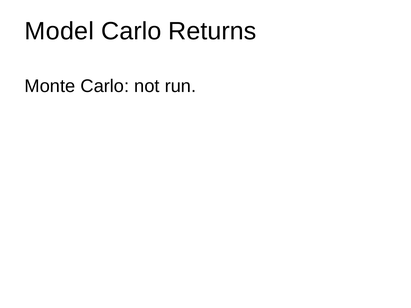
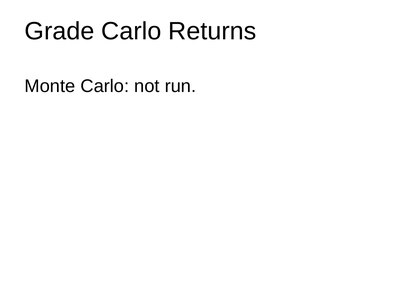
Model: Model -> Grade
